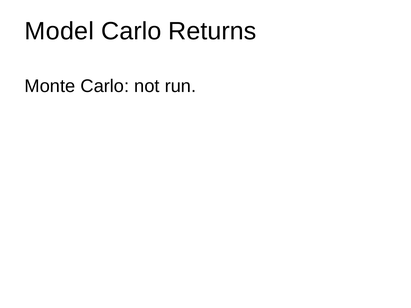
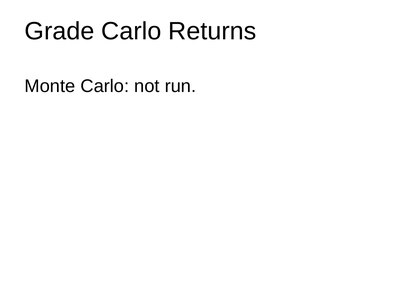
Model: Model -> Grade
